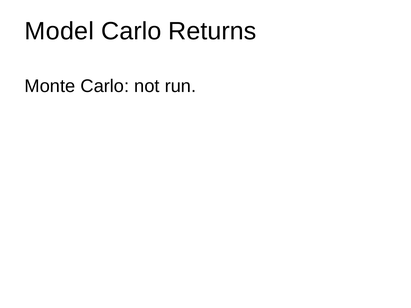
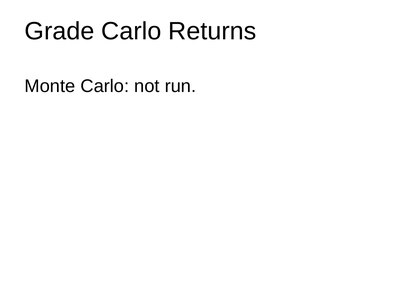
Model: Model -> Grade
